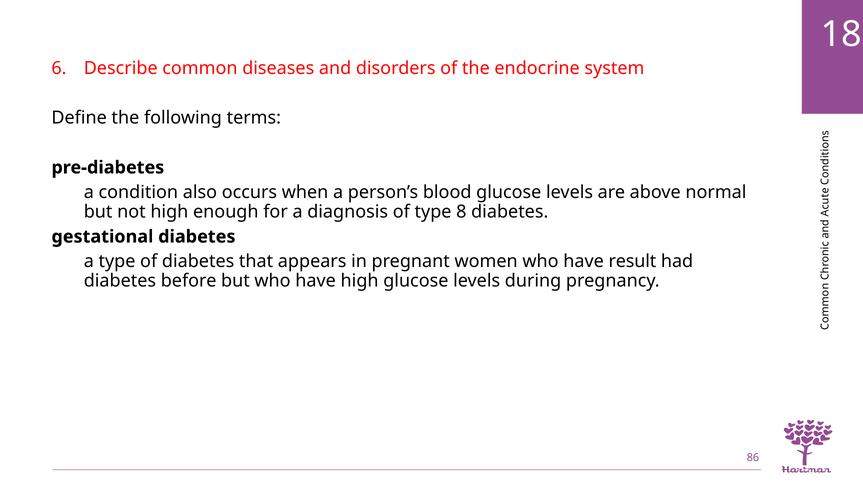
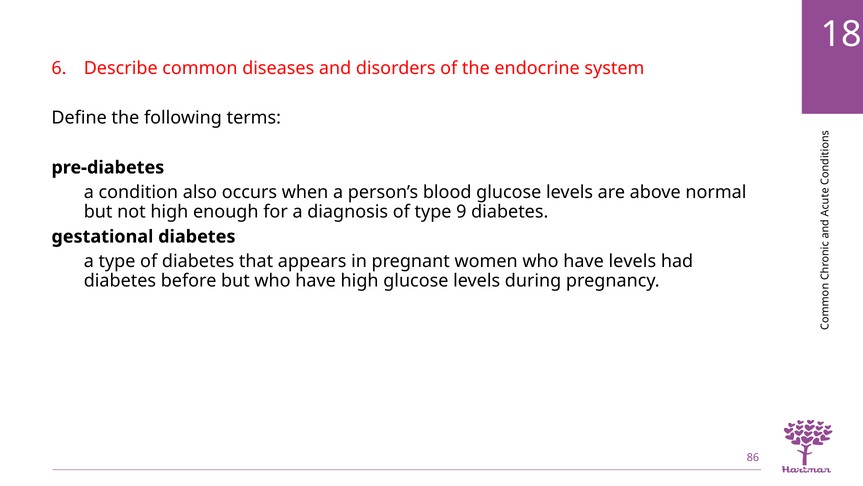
8: 8 -> 9
have result: result -> levels
